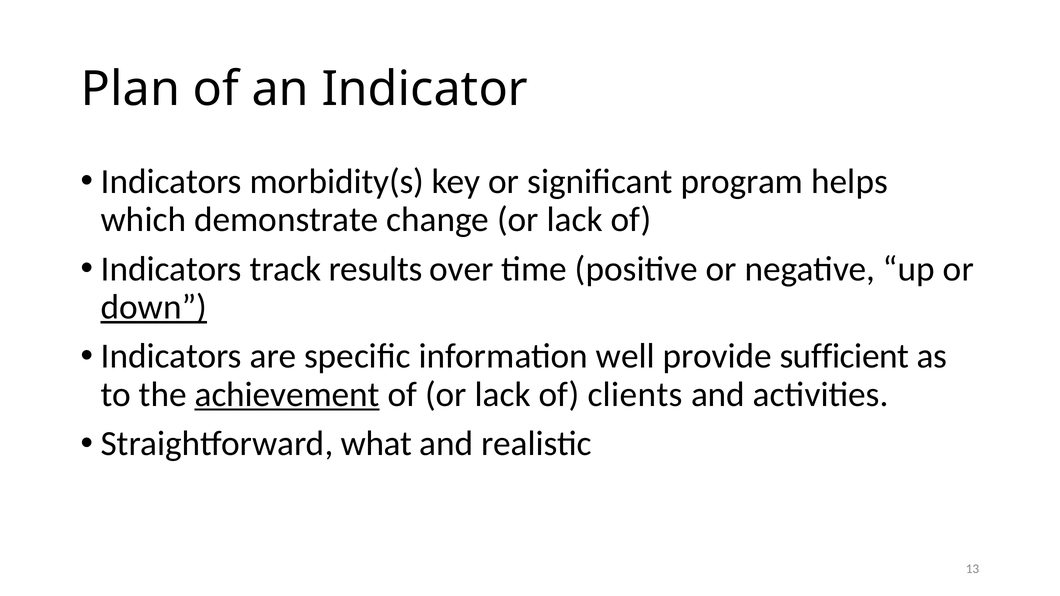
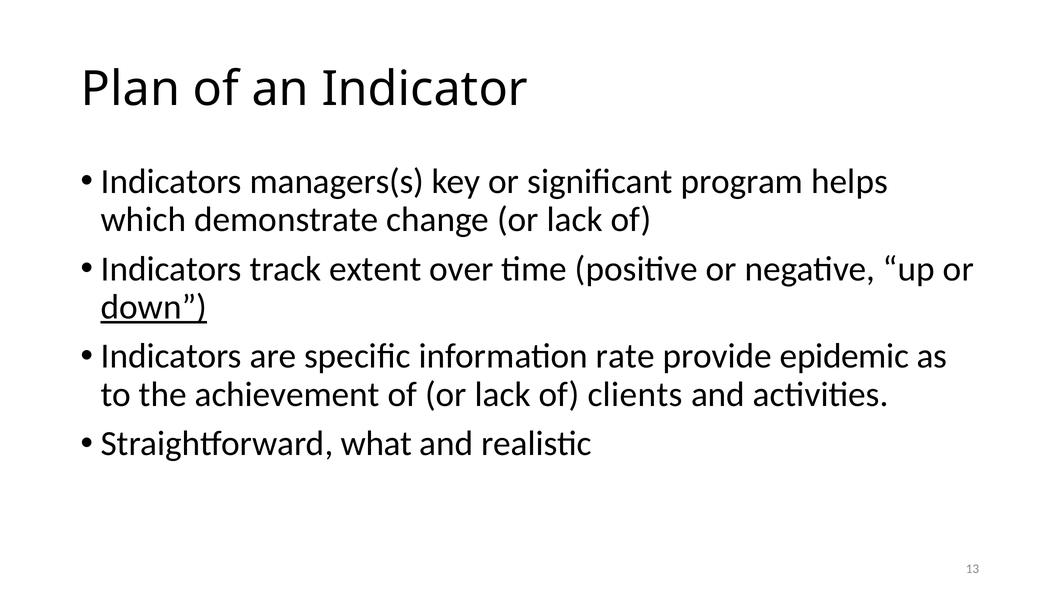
morbidity(s: morbidity(s -> managers(s
results: results -> extent
well: well -> rate
sufficient: sufficient -> epidemic
achievement underline: present -> none
